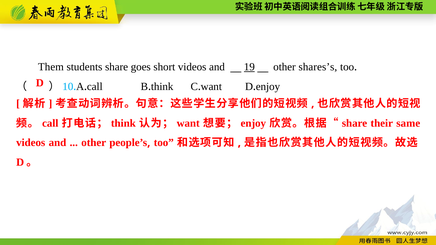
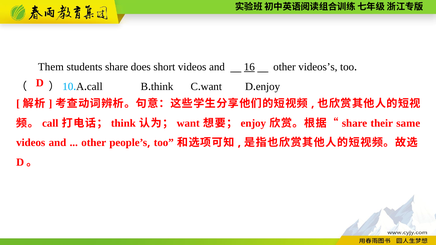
goes: goes -> does
19: 19 -> 16
shares’s: shares’s -> videos’s
